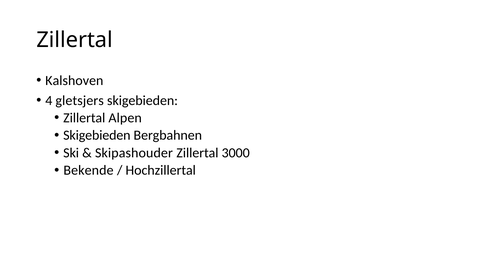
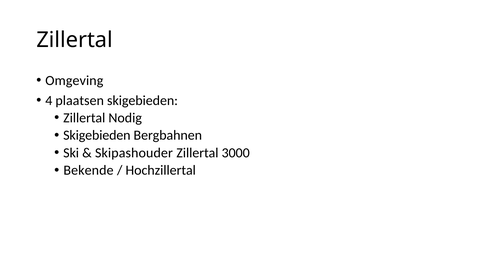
Kalshoven: Kalshoven -> Omgeving
gletsjers: gletsjers -> plaatsen
Alpen: Alpen -> Nodig
